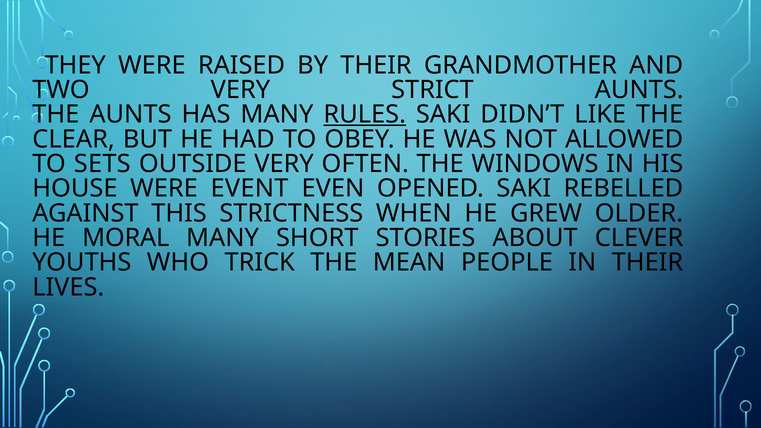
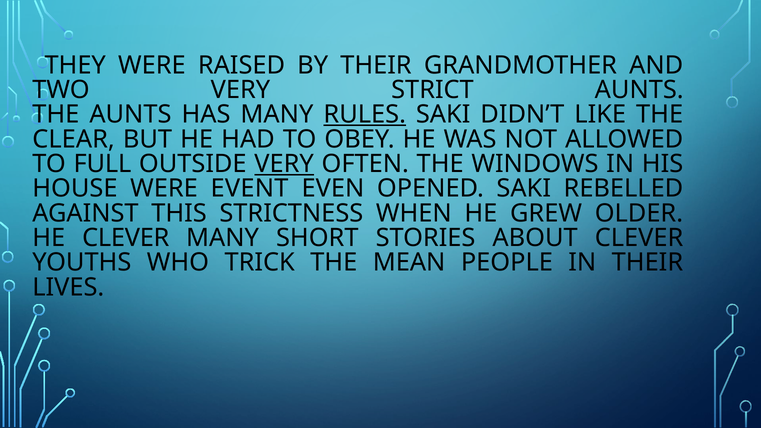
SETS: SETS -> FULL
VERY at (284, 164) underline: none -> present
HE MORAL: MORAL -> CLEVER
